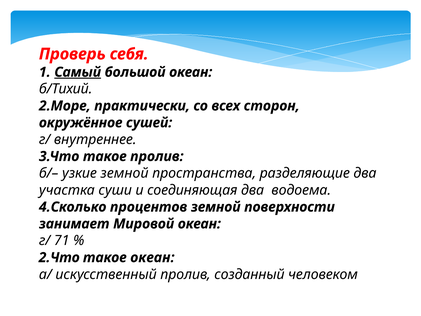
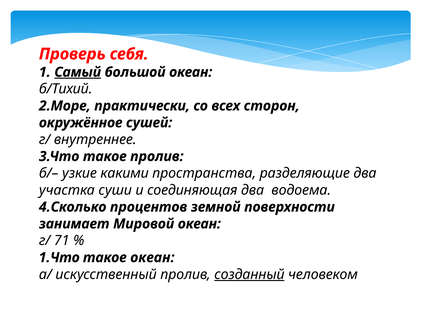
узкие земной: земной -> какими
2.Что: 2.Что -> 1.Что
созданный underline: none -> present
